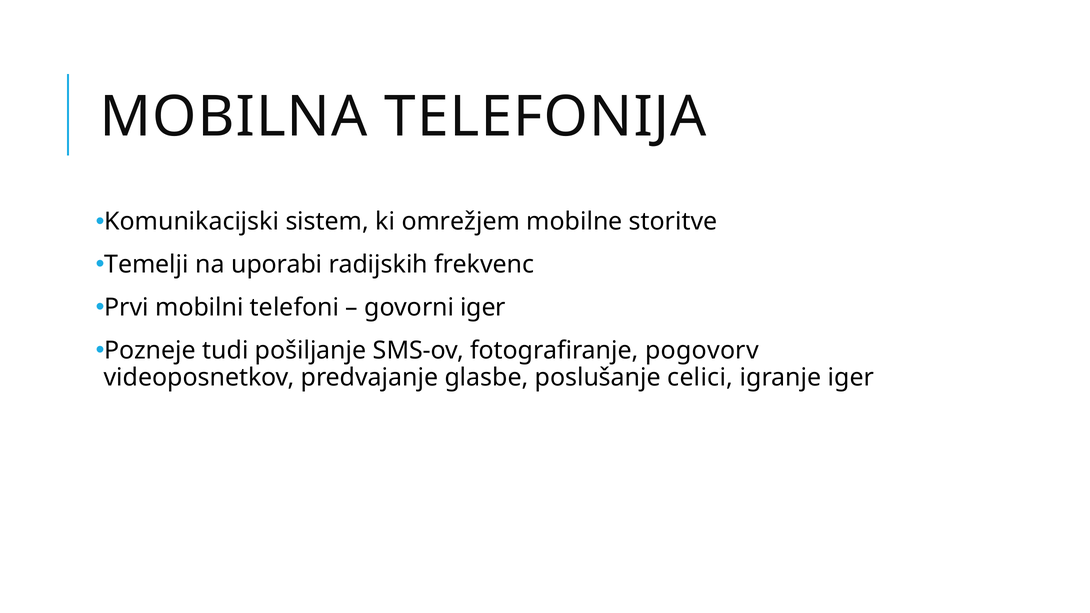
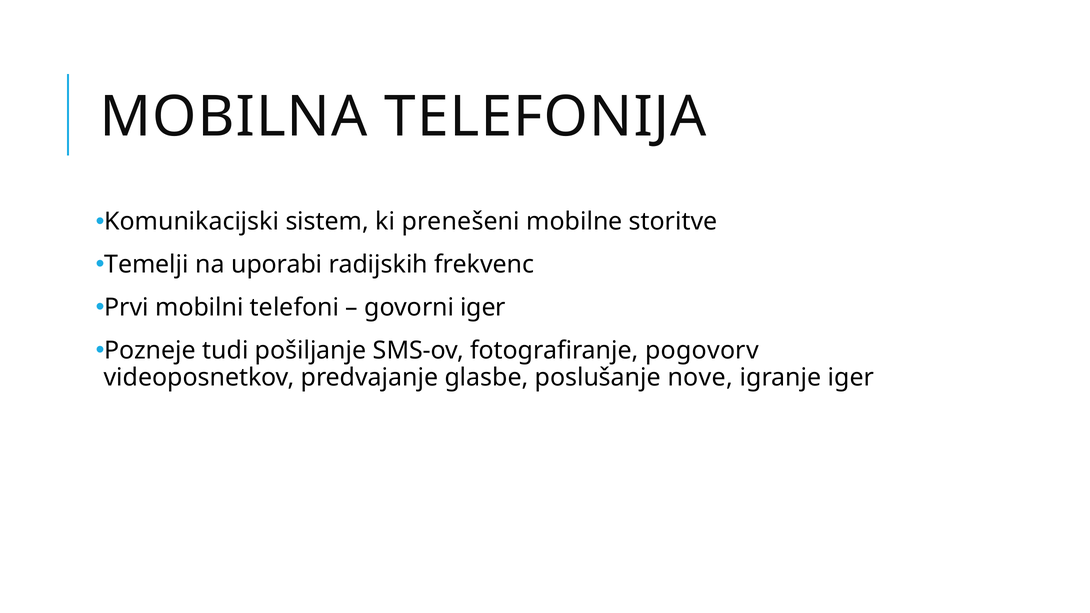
omrežjem: omrežjem -> prenešeni
celici: celici -> nove
